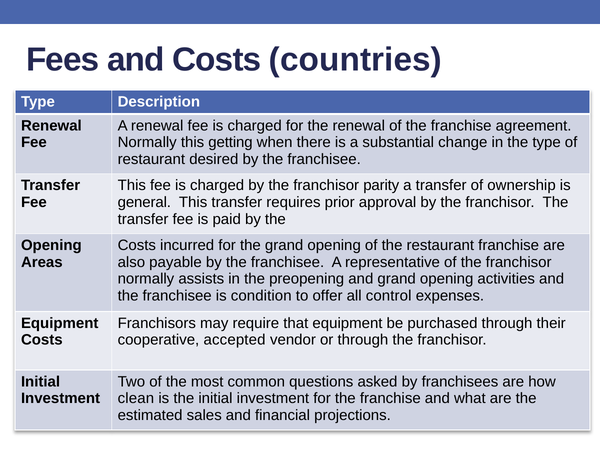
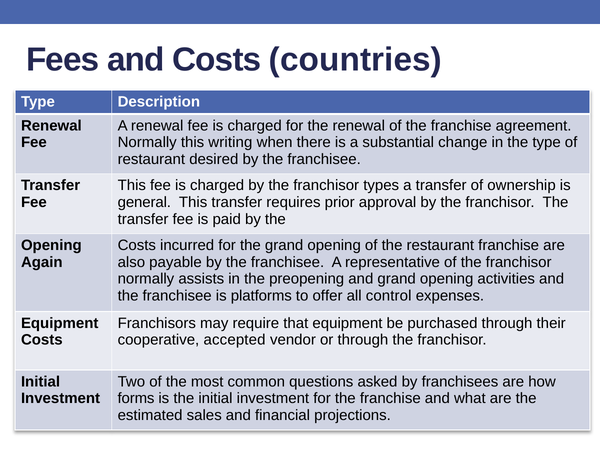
getting: getting -> writing
parity: parity -> types
Areas: Areas -> Again
condition: condition -> platforms
clean: clean -> forms
